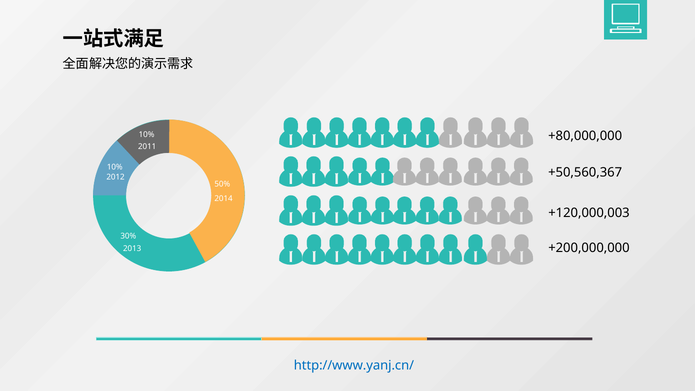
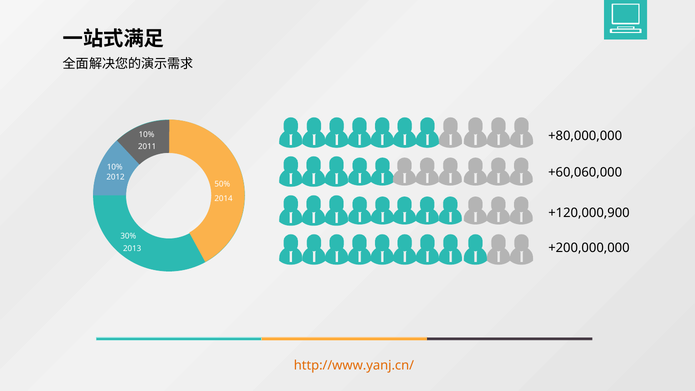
+50,560,367: +50,560,367 -> +60,060,000
+120,000,003: +120,000,003 -> +120,000,900
http://www.yanj.cn/ colour: blue -> orange
